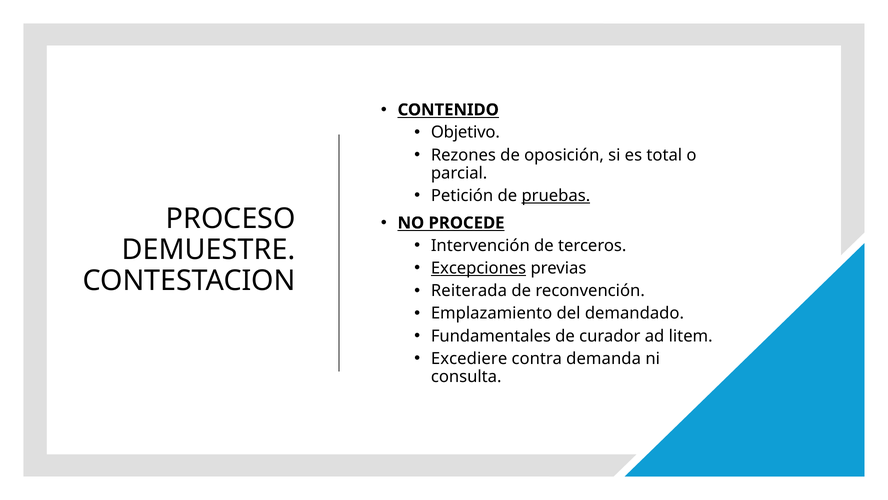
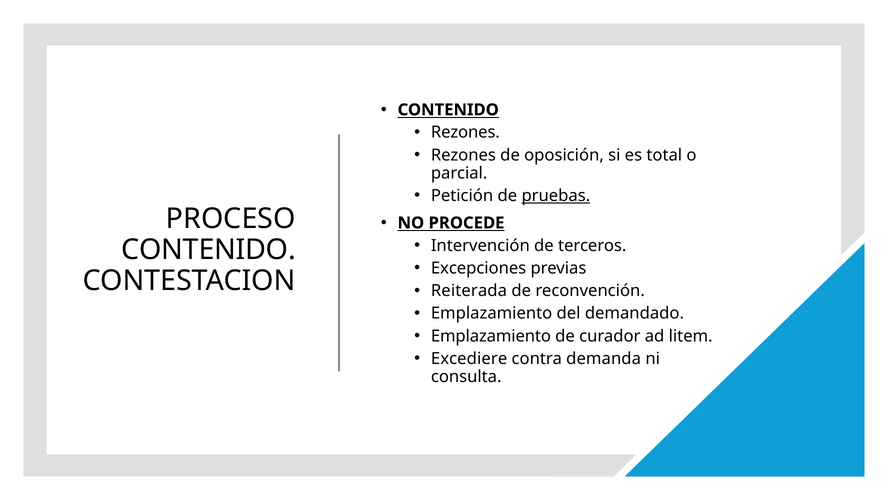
Objetivo at (465, 132): Objetivo -> Rezones
DEMUESTRE at (208, 250): DEMUESTRE -> CONTENIDO
Excepciones underline: present -> none
Fundamentales at (491, 336): Fundamentales -> Emplazamiento
